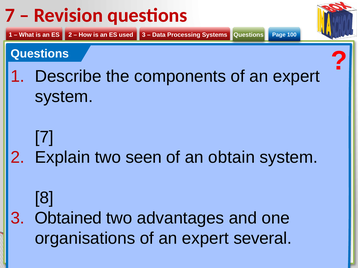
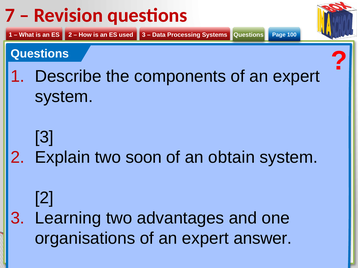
7 at (44, 137): 7 -> 3
seen: seen -> soon
8 at (44, 198): 8 -> 2
Obtained: Obtained -> Learning
several: several -> answer
